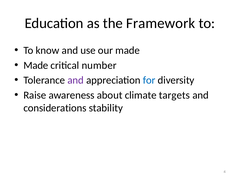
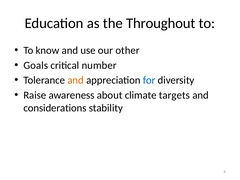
Framework: Framework -> Throughout
our made: made -> other
Made at (36, 65): Made -> Goals
and at (76, 80) colour: purple -> orange
